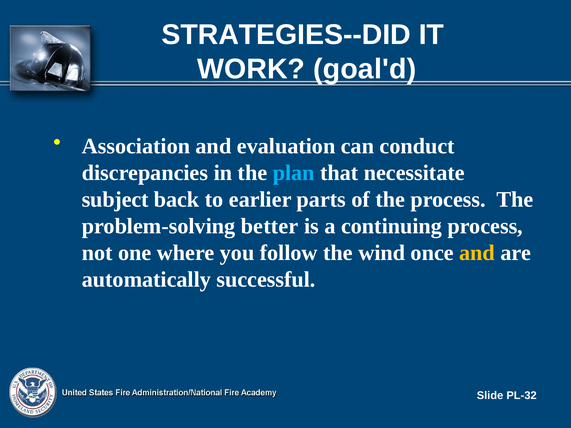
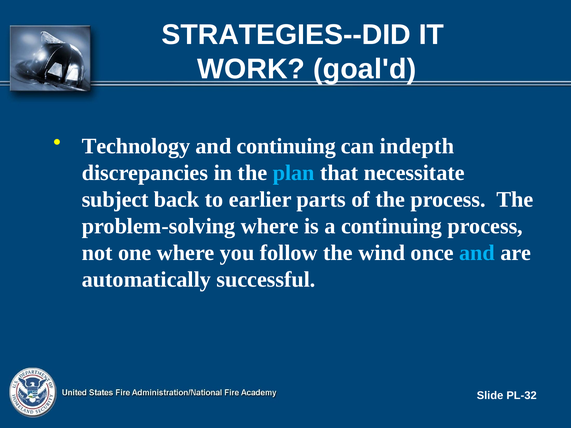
Association: Association -> Technology
and evaluation: evaluation -> continuing
conduct: conduct -> indepth
problem-solving better: better -> where
and at (477, 253) colour: yellow -> light blue
